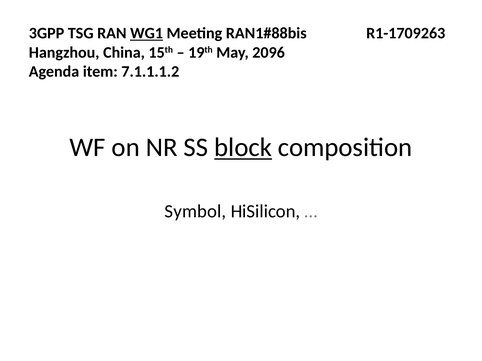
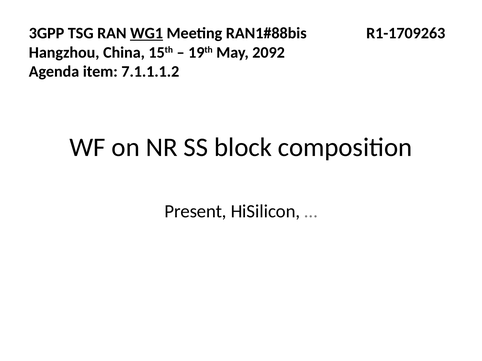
2096: 2096 -> 2092
block underline: present -> none
Symbol: Symbol -> Present
